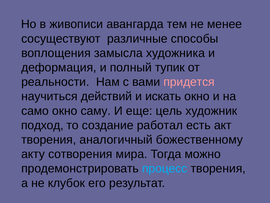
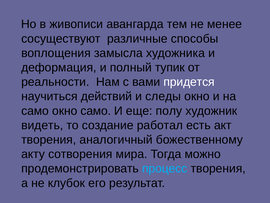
придется colour: pink -> white
искать: искать -> следы
окно саму: саму -> само
цель: цель -> полу
подход: подход -> видеть
